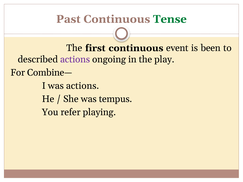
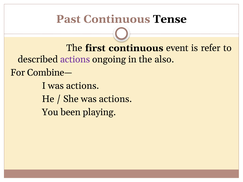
Tense colour: green -> black
been: been -> refer
play: play -> also
She was tempus: tempus -> actions
refer: refer -> been
